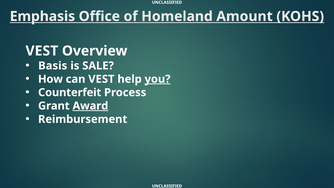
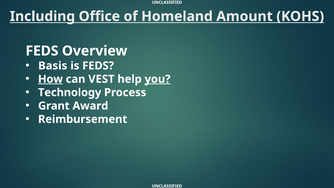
Emphasis: Emphasis -> Including
VEST at (42, 51): VEST -> FEDS
is SALE: SALE -> FEDS
How underline: none -> present
Counterfeit: Counterfeit -> Technology
Award underline: present -> none
